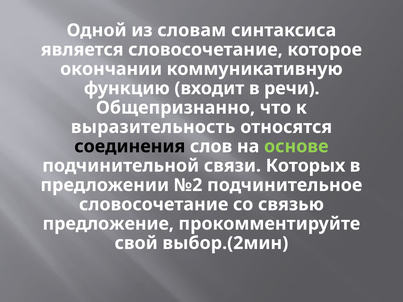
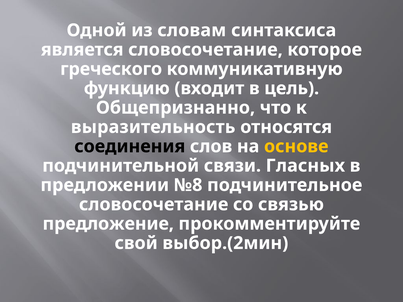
окончании: окончании -> греческого
речи: речи -> цель
основе colour: light green -> yellow
Которых: Которых -> Гласных
№2: №2 -> №8
